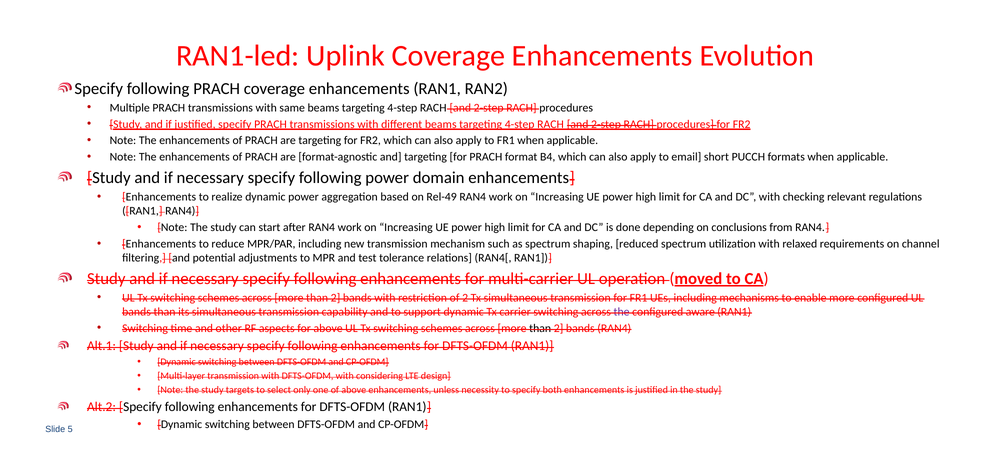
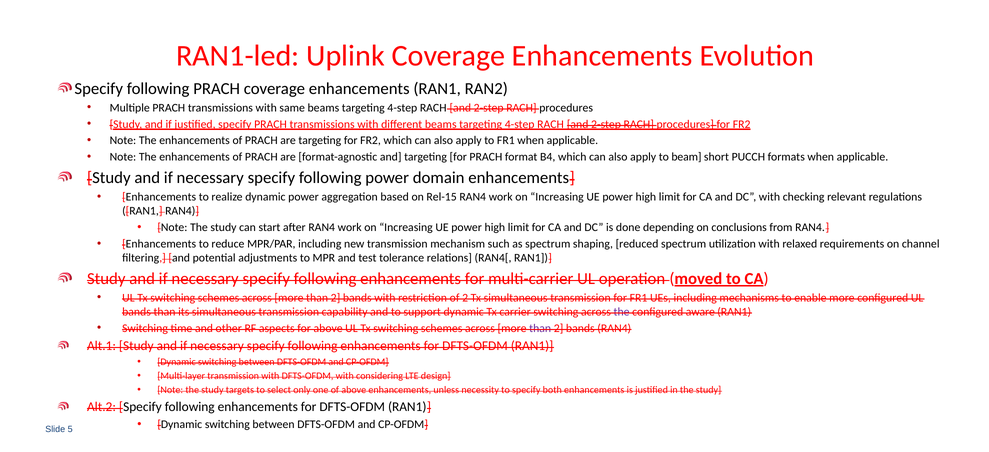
email: email -> beam
Rel-49: Rel-49 -> Rel-15
than at (540, 328) colour: black -> purple
